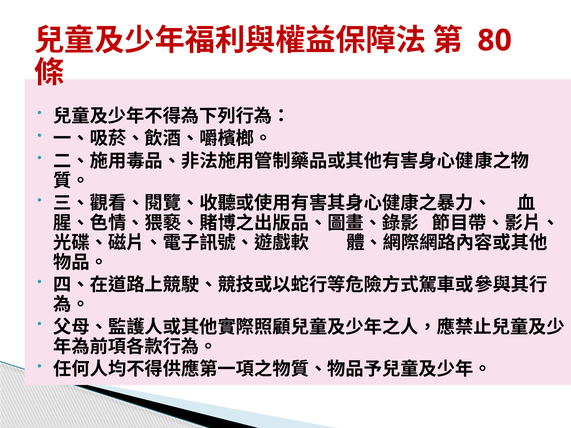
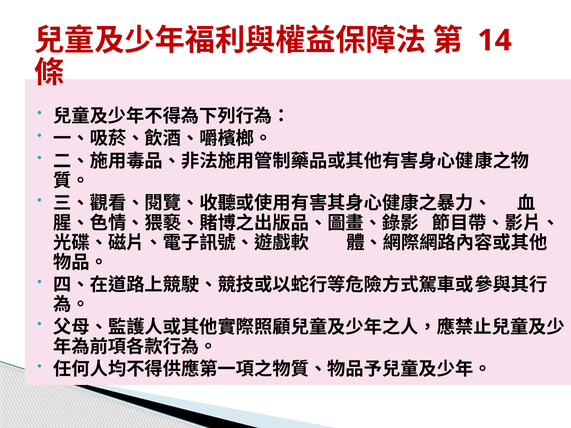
80: 80 -> 14
